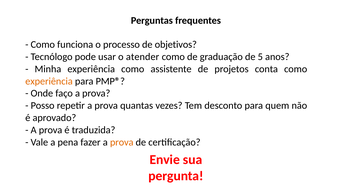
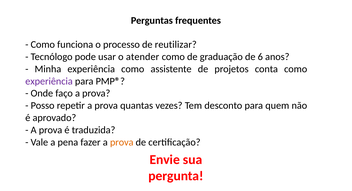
objetivos: objetivos -> reutilizar
5: 5 -> 6
experiência at (49, 81) colour: orange -> purple
